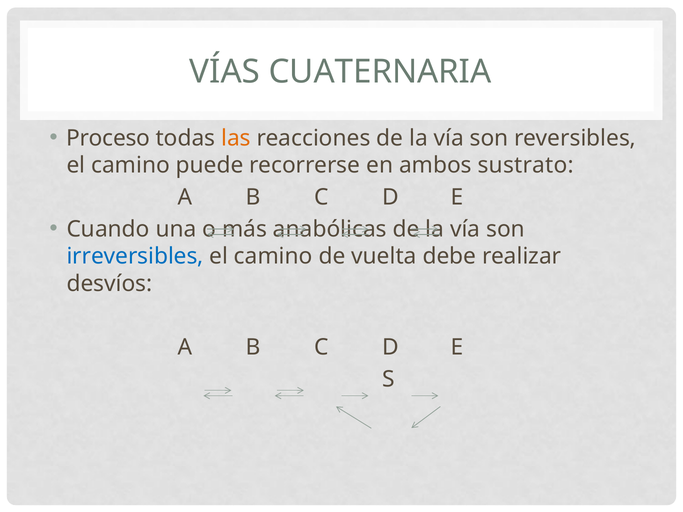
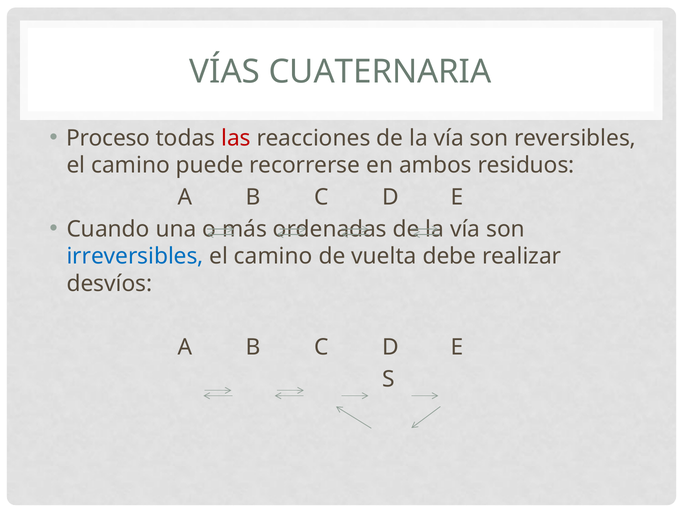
las colour: orange -> red
sustrato: sustrato -> residuos
anabólicas: anabólicas -> ordenadas
